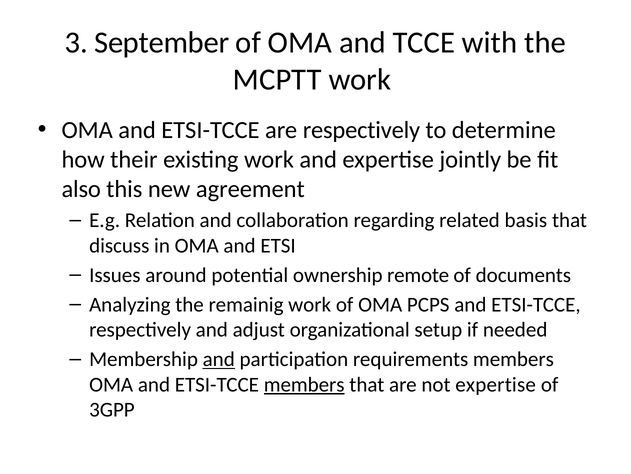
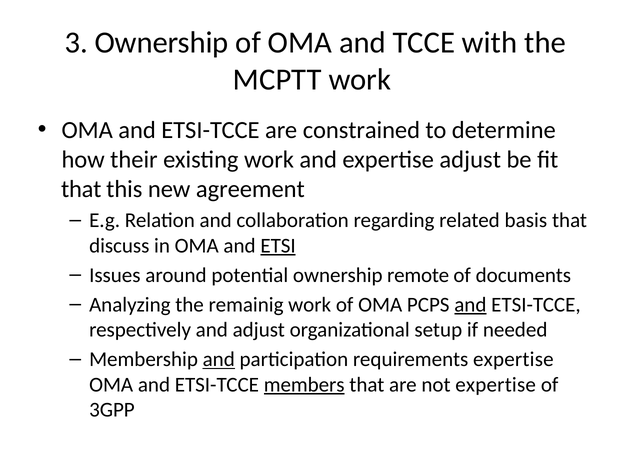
3 September: September -> Ownership
are respectively: respectively -> constrained
expertise jointly: jointly -> adjust
also at (81, 189): also -> that
ETSI underline: none -> present
and at (470, 304) underline: none -> present
requirements members: members -> expertise
